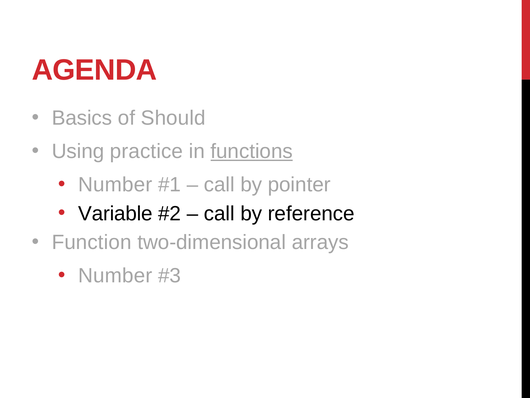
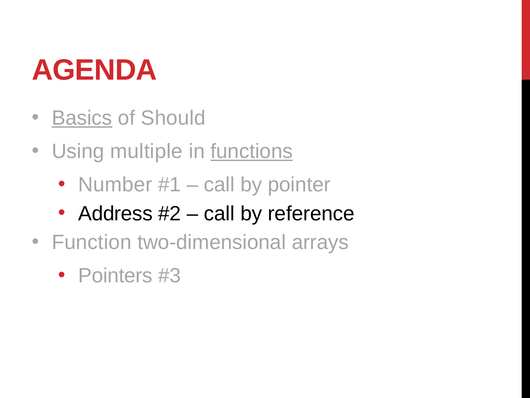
Basics underline: none -> present
practice: practice -> multiple
Variable: Variable -> Address
Number at (115, 275): Number -> Pointers
